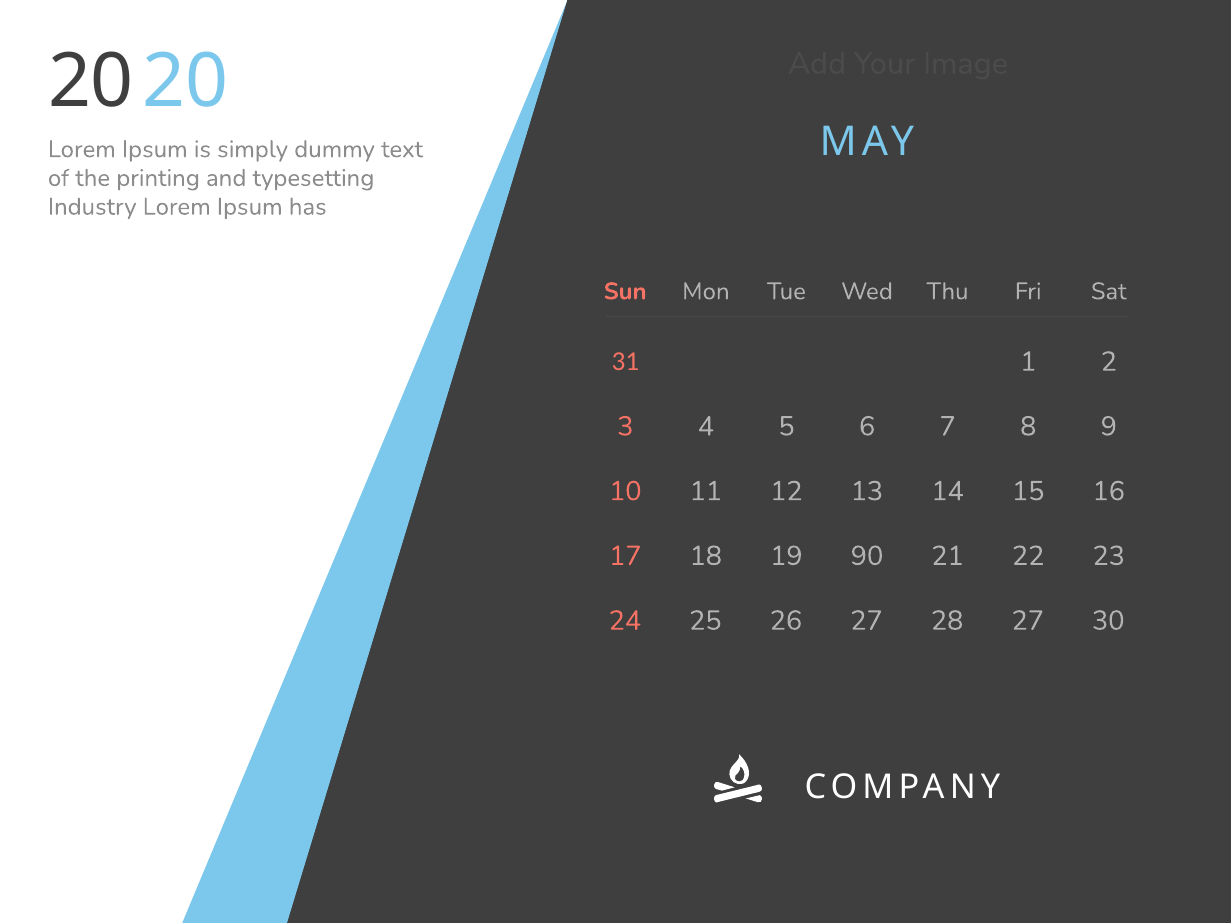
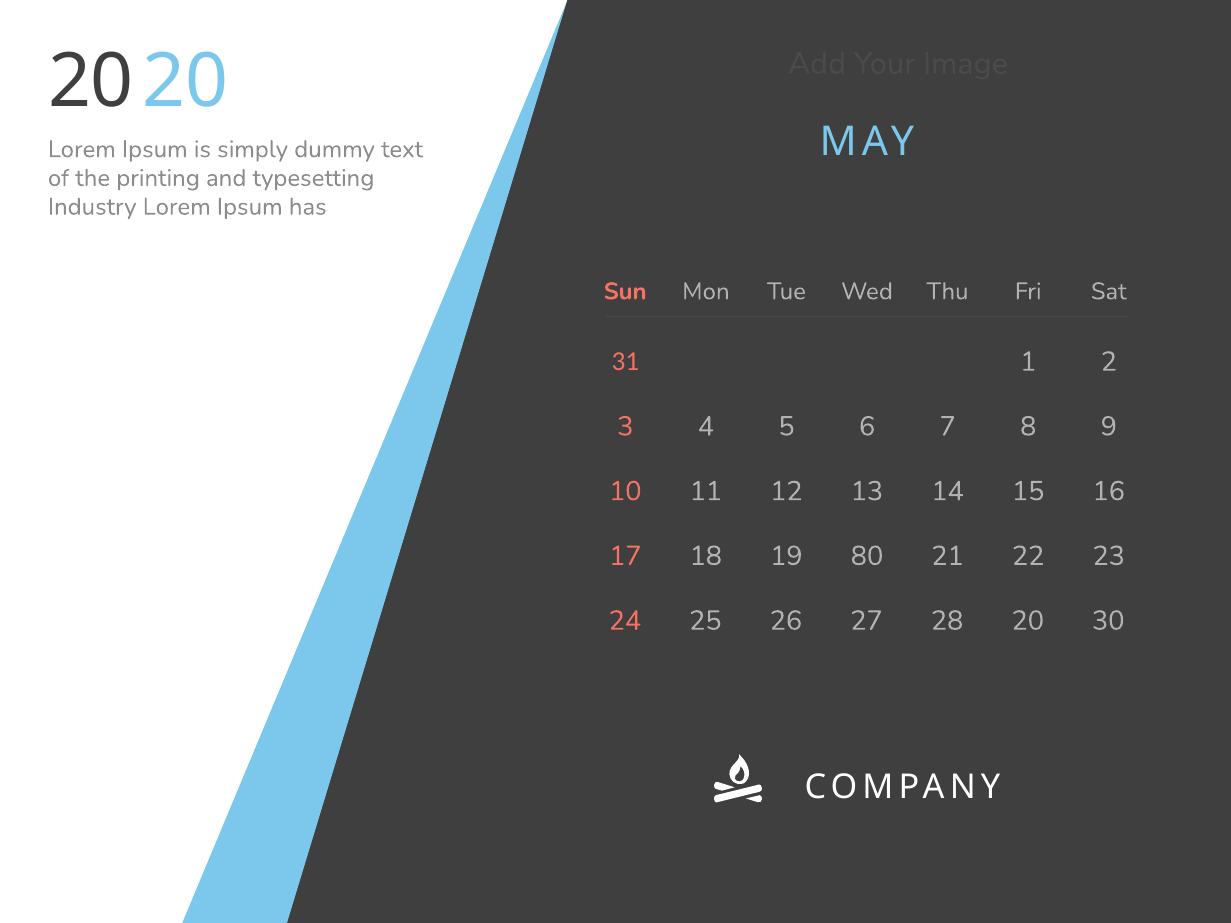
90: 90 -> 80
28 27: 27 -> 20
